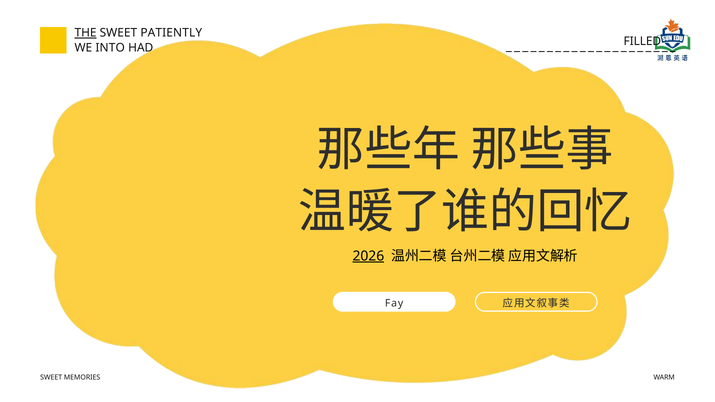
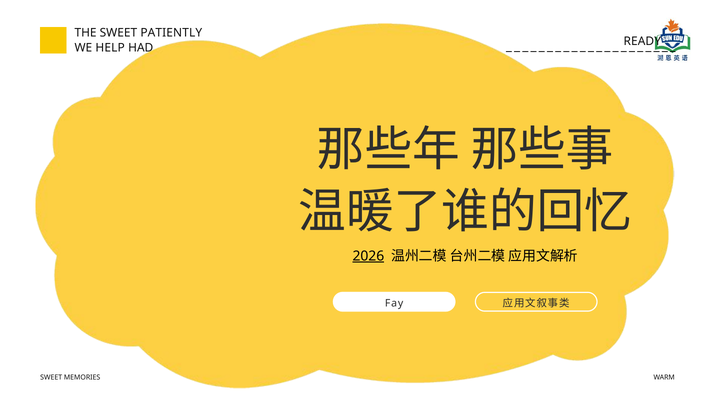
THE underline: present -> none
FILLED: FILLED -> READY
INTO: INTO -> HELP
